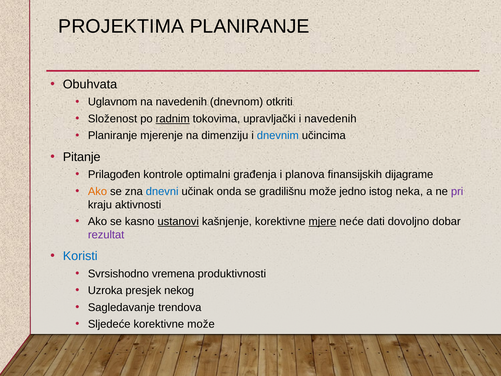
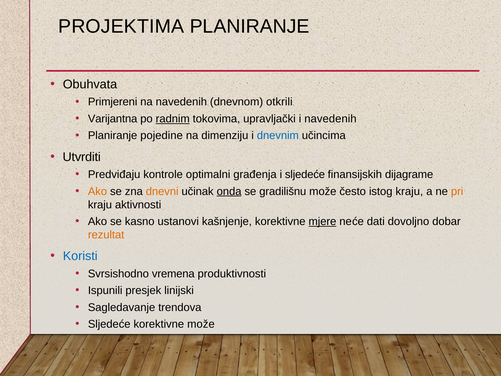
Uglavnom: Uglavnom -> Primjereni
otkriti: otkriti -> otkrili
Složenost: Složenost -> Varijantna
mjerenje: mjerenje -> pojedine
Pitanje: Pitanje -> Utvrditi
Prilagođen: Prilagođen -> Predviđaju
i planova: planova -> sljedeće
dnevni colour: blue -> orange
onda underline: none -> present
jedno: jedno -> često
istog neka: neka -> kraju
pri colour: purple -> orange
ustanovi underline: present -> none
rezultat colour: purple -> orange
Uzroka: Uzroka -> Ispunili
nekog: nekog -> linijski
